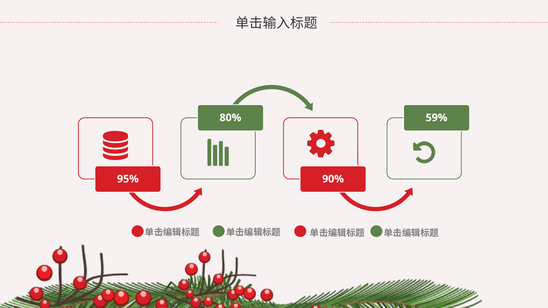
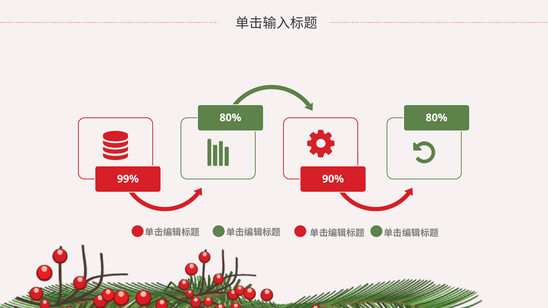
59% at (437, 118): 59% -> 80%
95%: 95% -> 99%
